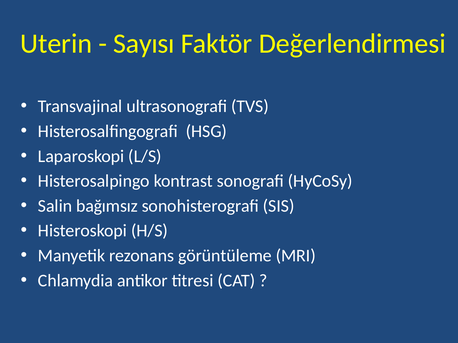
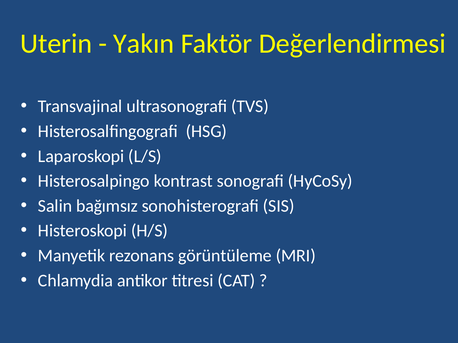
Sayısı: Sayısı -> Yakın
